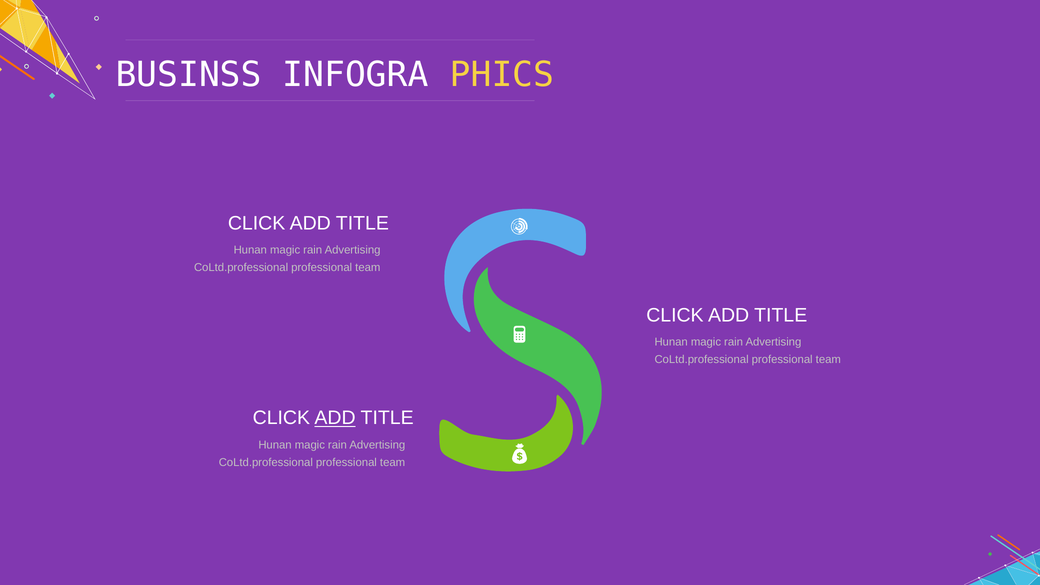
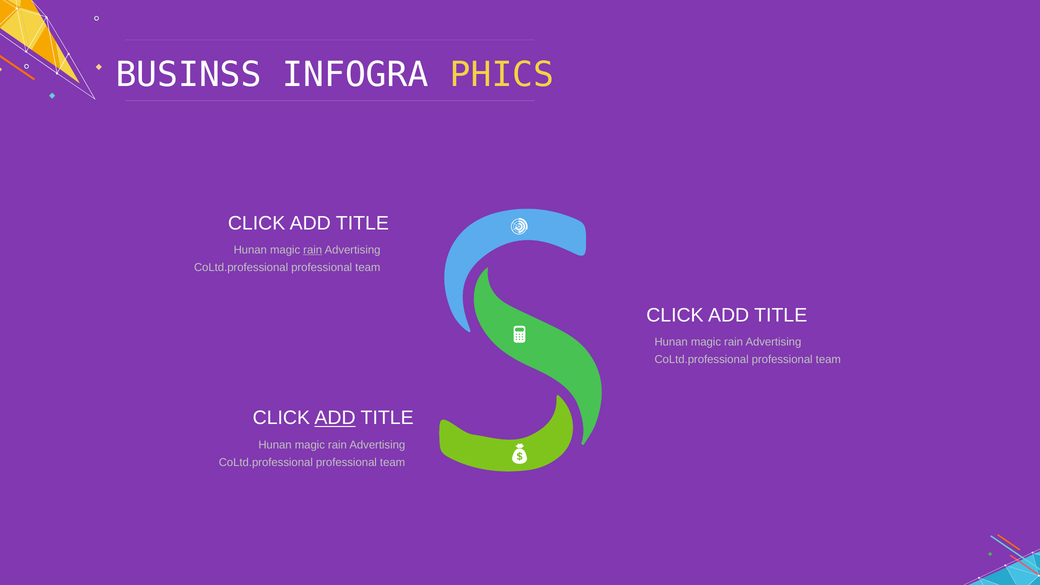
rain at (313, 250) underline: none -> present
